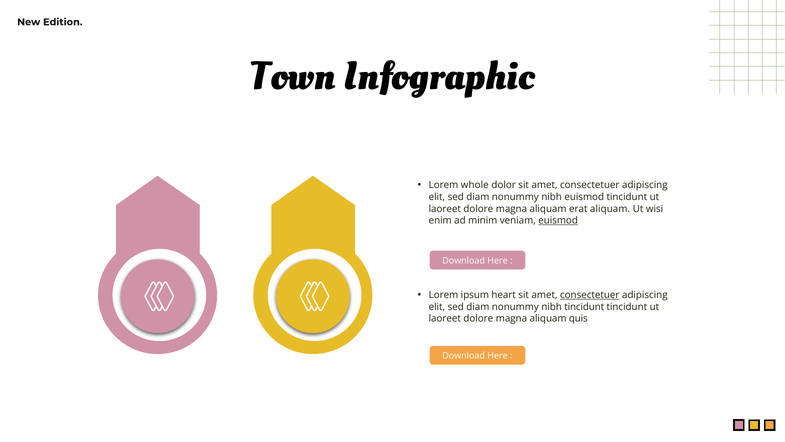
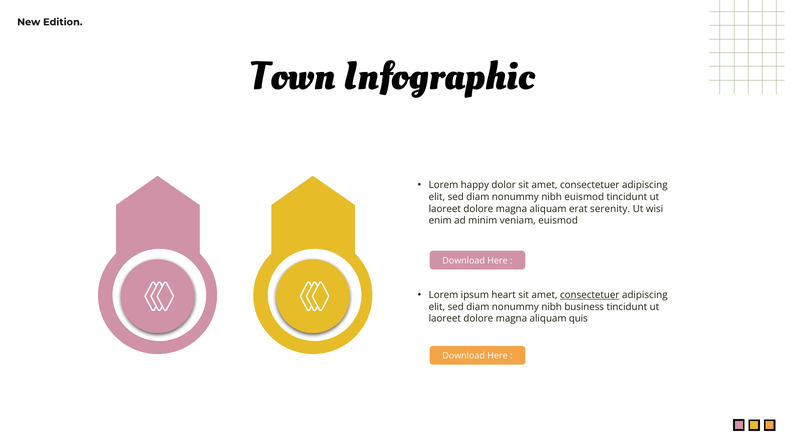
whole: whole -> happy
erat aliquam: aliquam -> serenity
euismod at (558, 220) underline: present -> none
nibh tincidunt: tincidunt -> business
